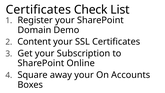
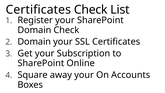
Domain Demo: Demo -> Check
Content at (34, 42): Content -> Domain
